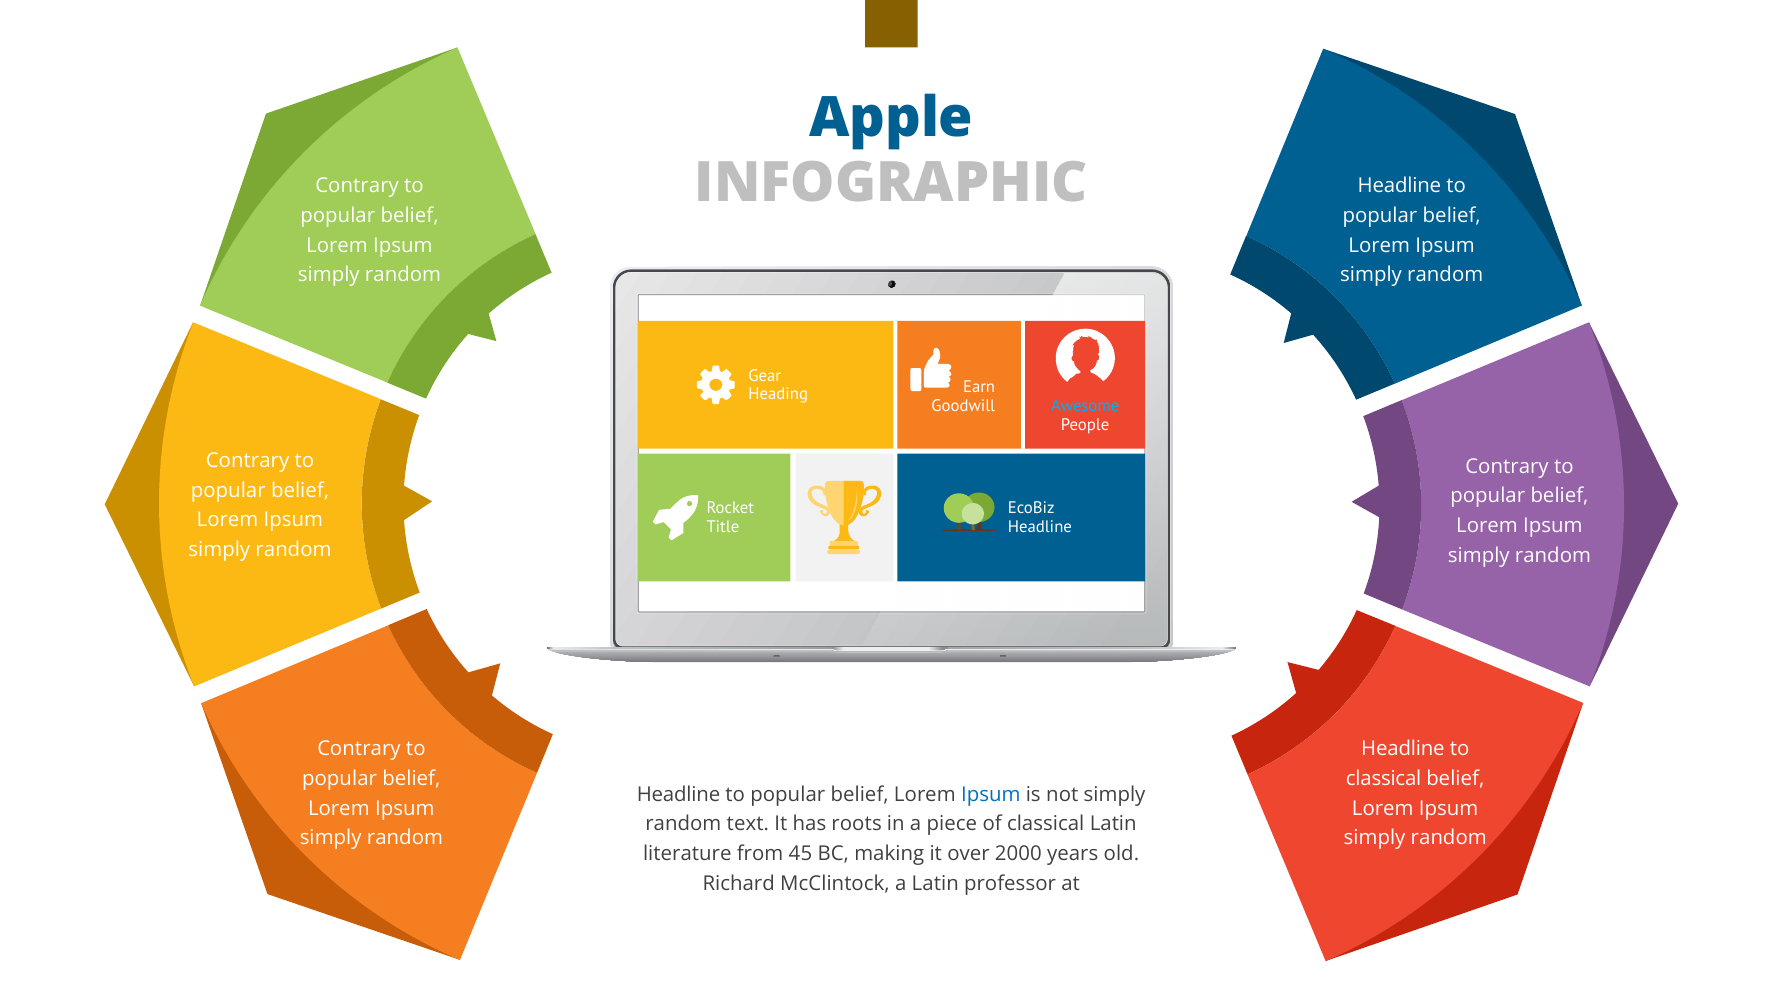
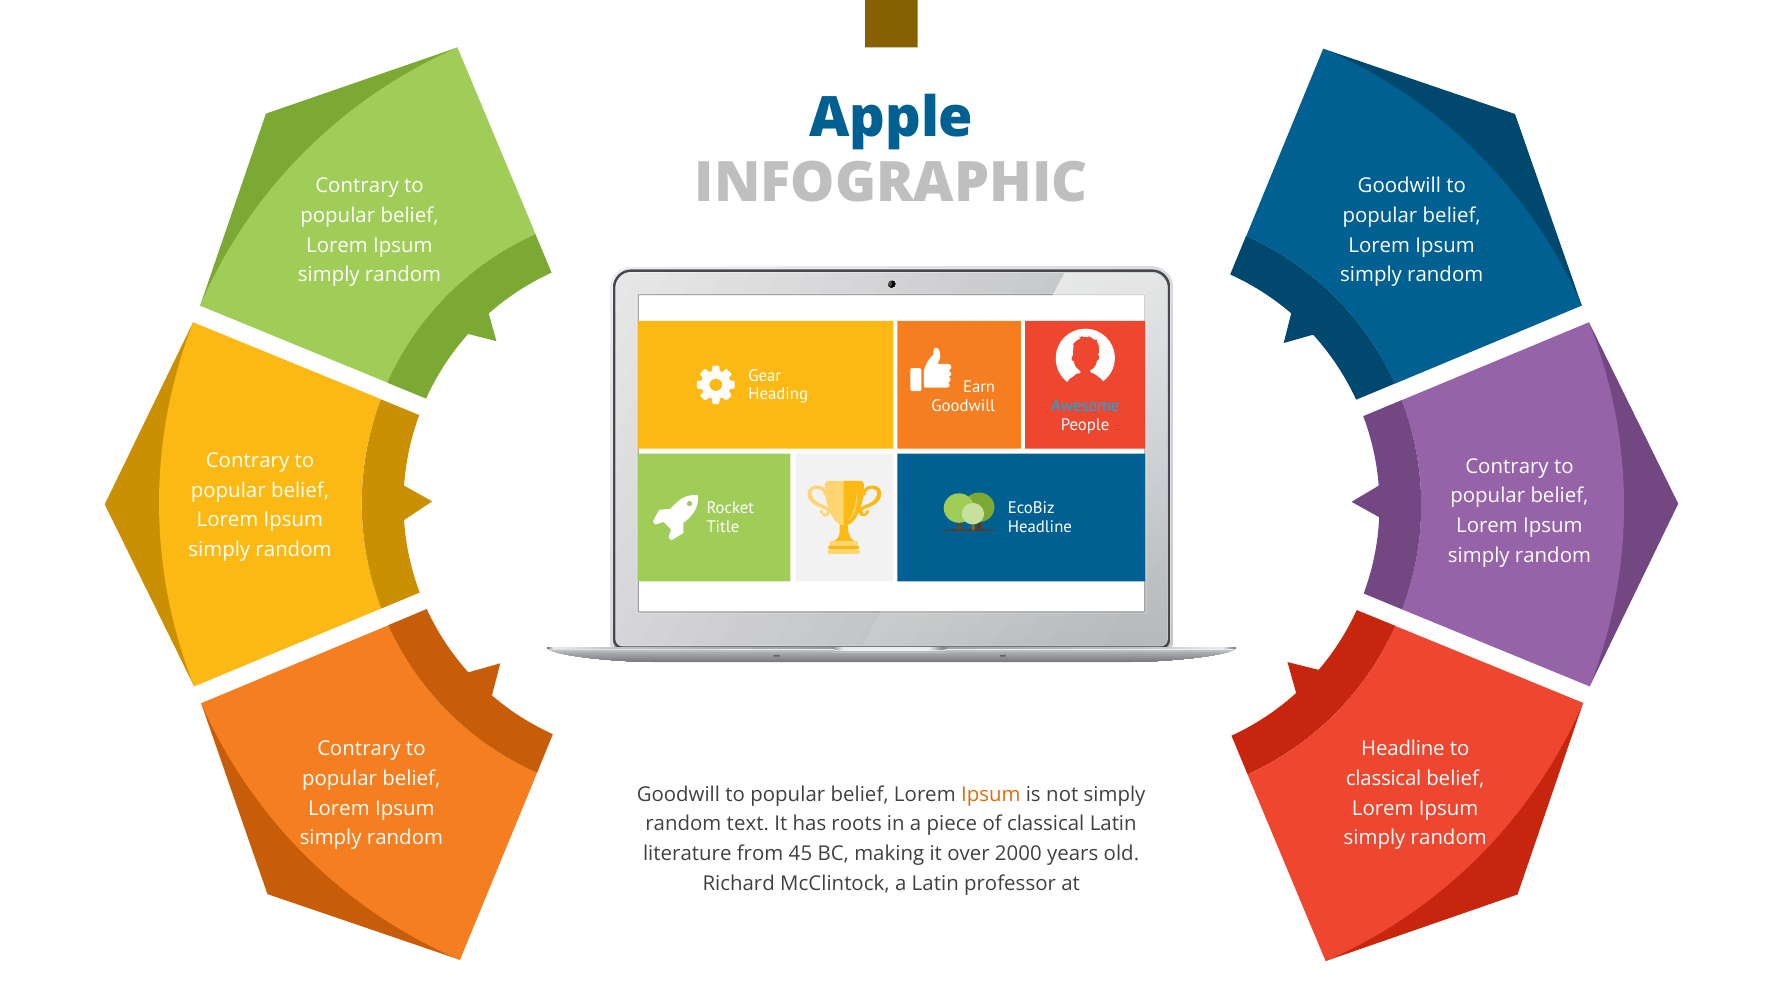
Headline at (1399, 186): Headline -> Goodwill
Headline at (678, 794): Headline -> Goodwill
Ipsum at (991, 794) colour: blue -> orange
